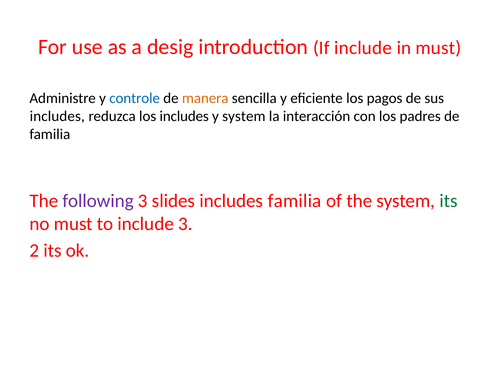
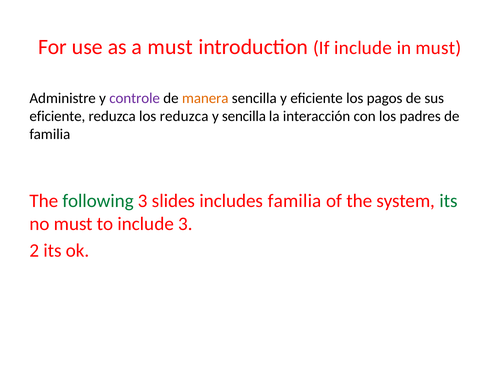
a desig: desig -> must
controle colour: blue -> purple
includes at (57, 116): includes -> eficiente
los includes: includes -> reduzca
y system: system -> sencilla
following colour: purple -> green
